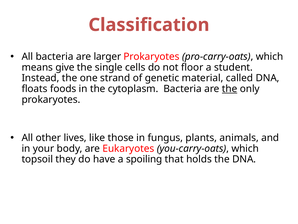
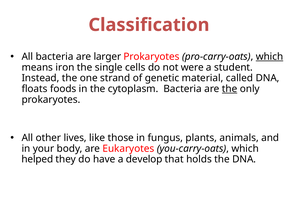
which at (270, 56) underline: none -> present
give: give -> iron
floor: floor -> were
topsoil: topsoil -> helped
spoiling: spoiling -> develop
